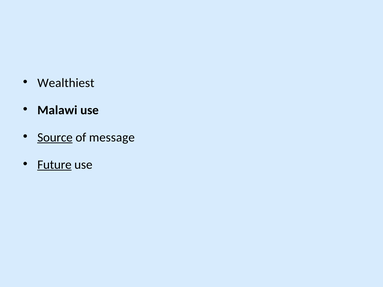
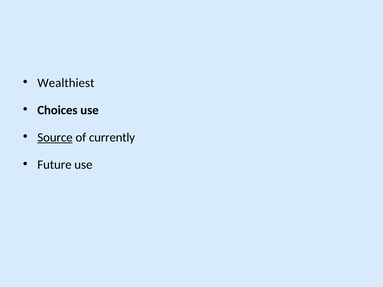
Malawi: Malawi -> Choices
message: message -> currently
Future underline: present -> none
